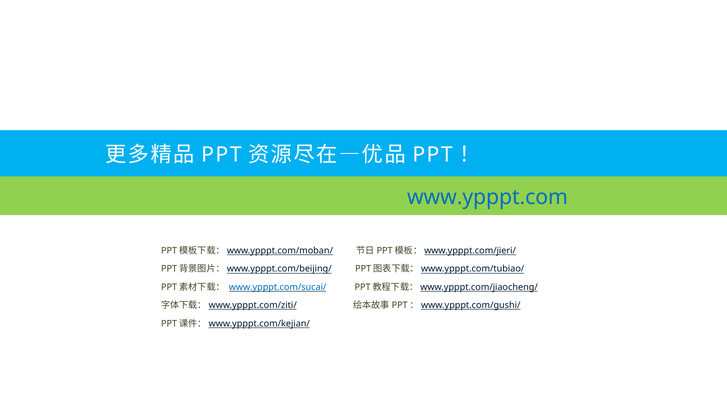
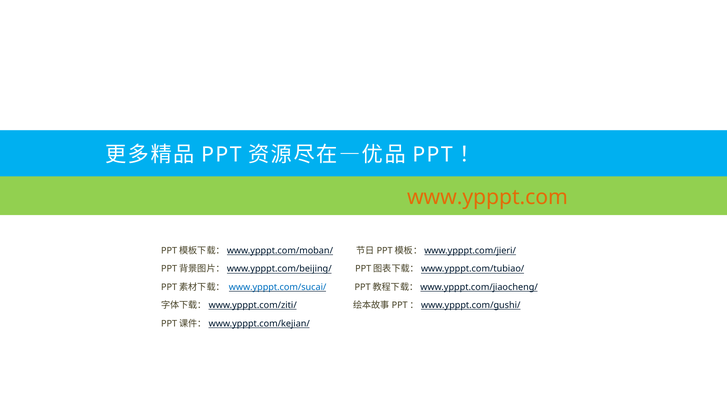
www.ypppt.com colour: blue -> orange
